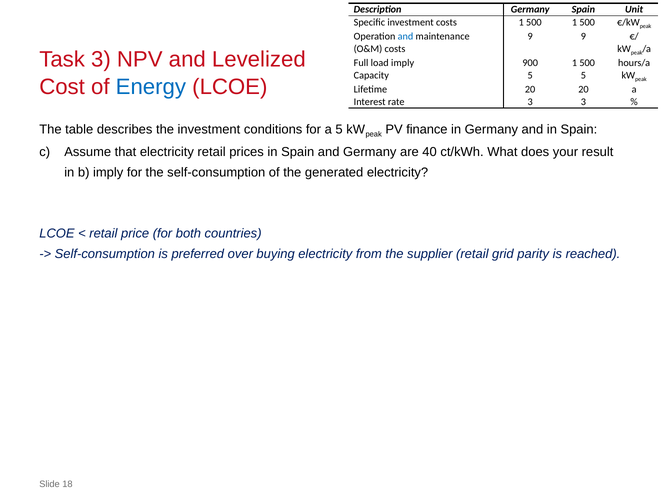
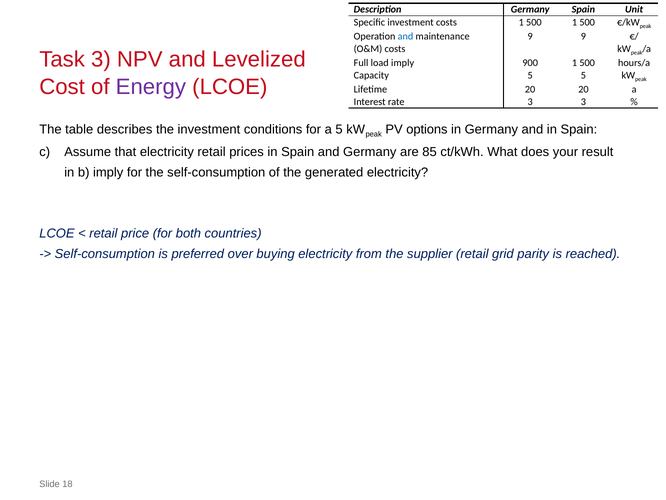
Energy colour: blue -> purple
finance: finance -> options
40: 40 -> 85
